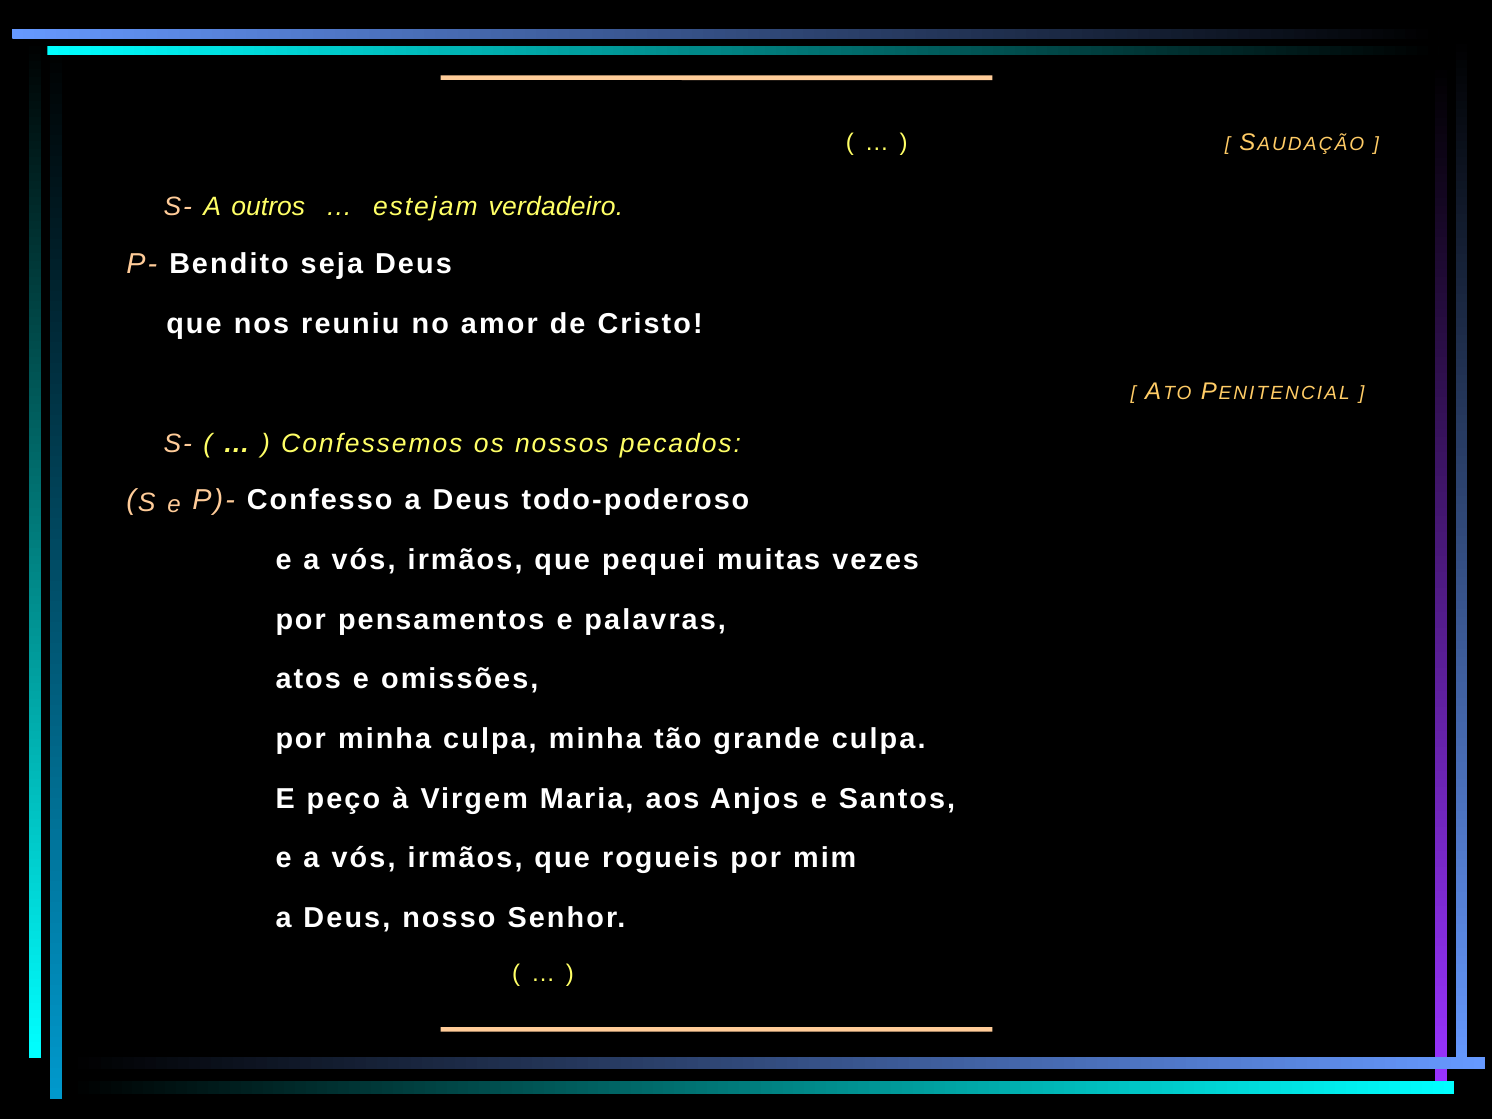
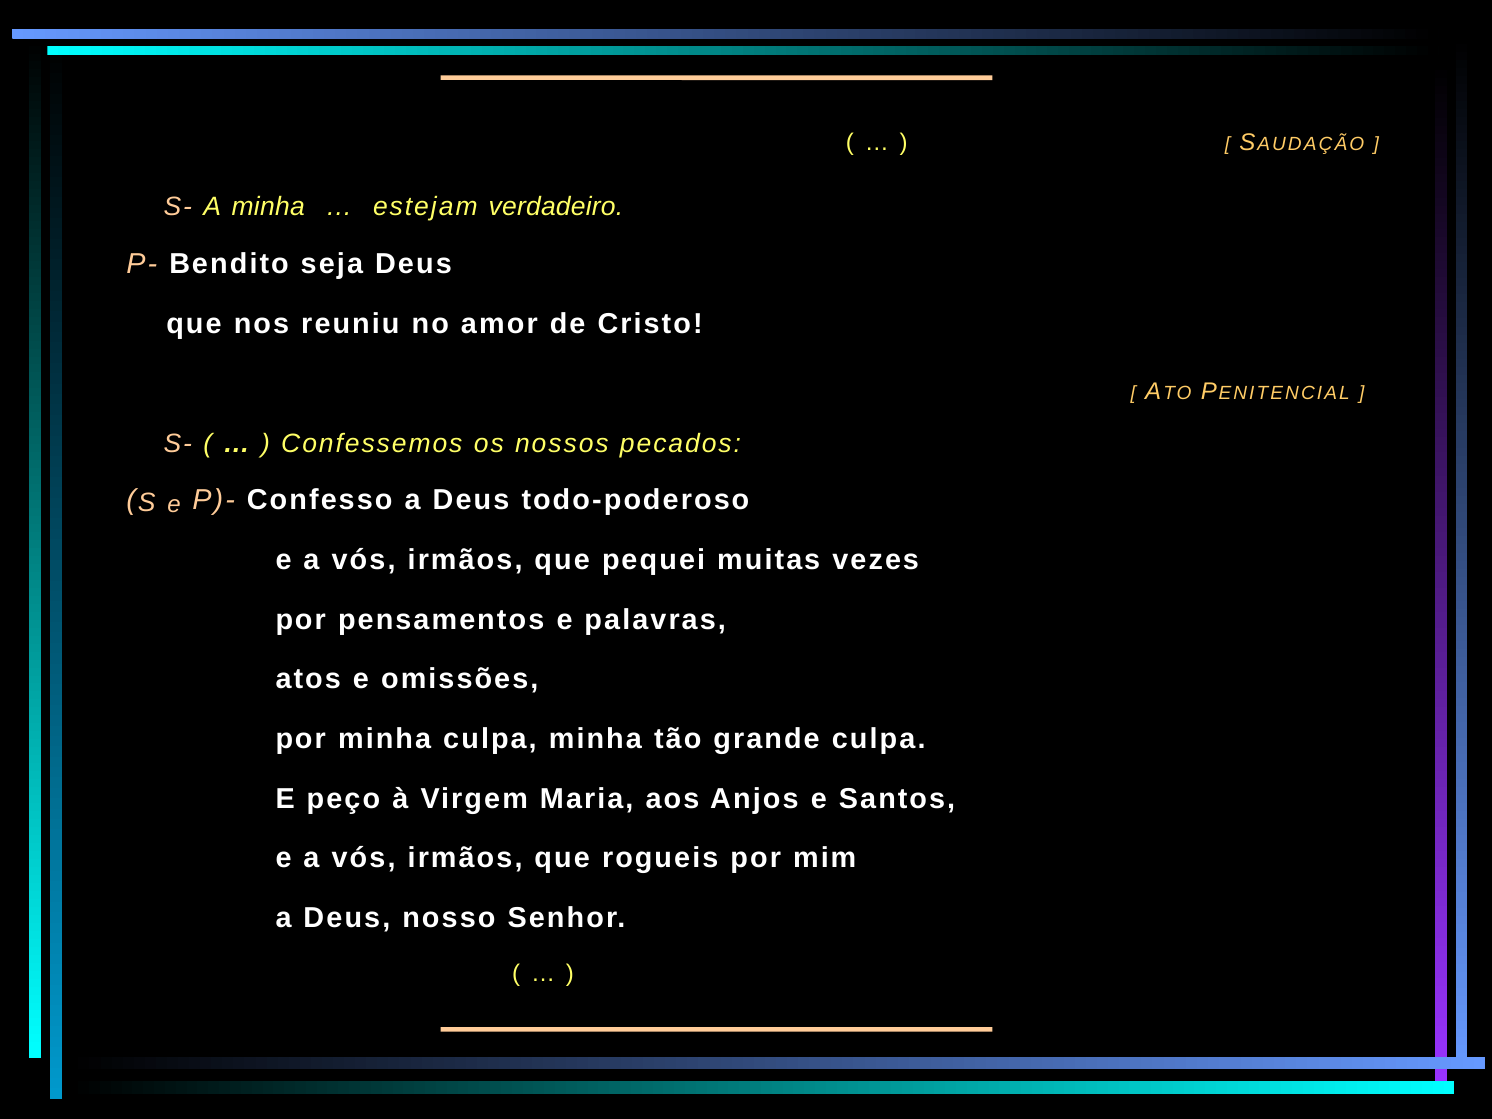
A outros: outros -> minha
